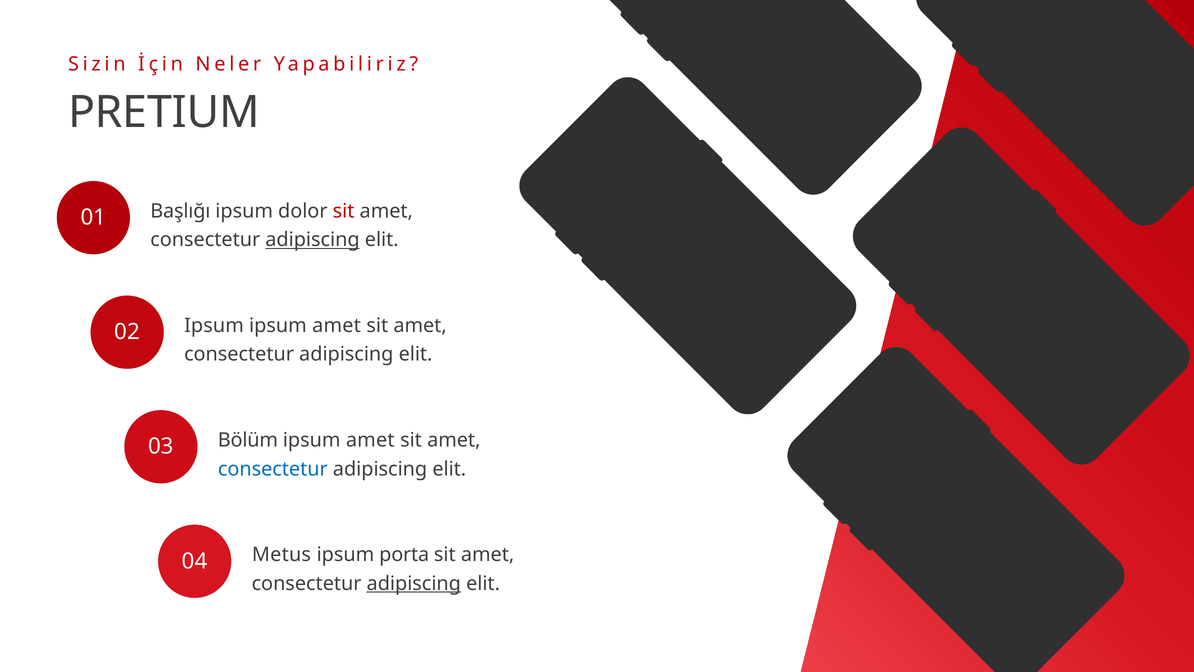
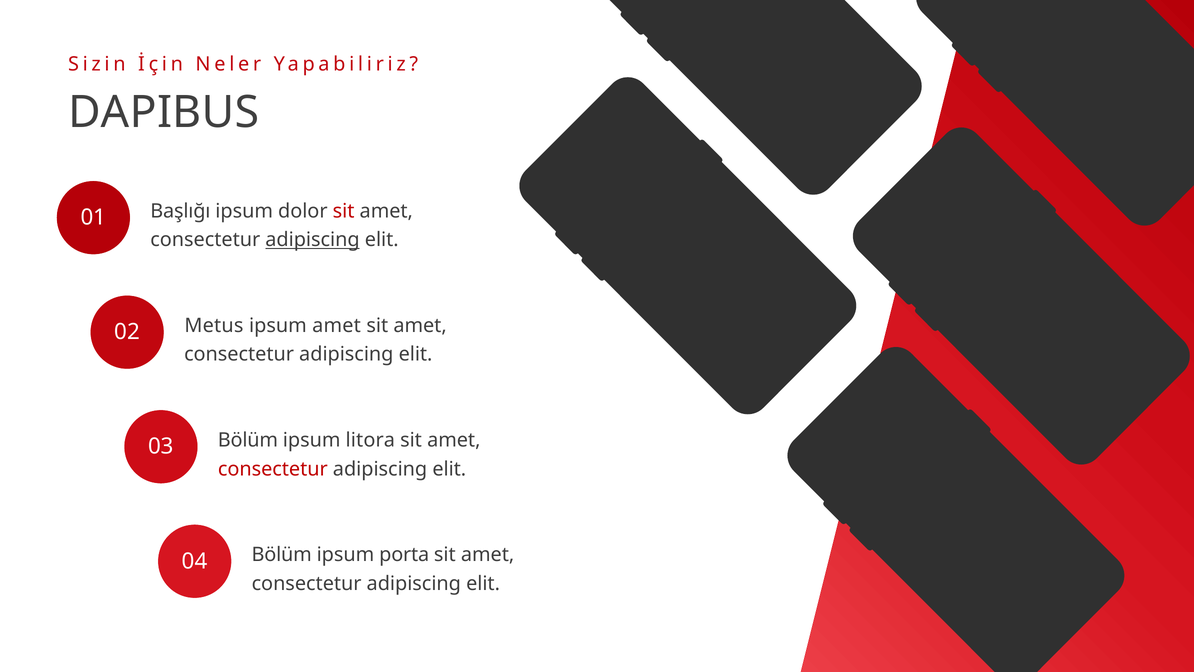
PRETIUM: PRETIUM -> DAPIBUS
Ipsum at (214, 326): Ipsum -> Metus
amet at (370, 440): amet -> litora
consectetur at (273, 469) colour: blue -> red
Metus at (281, 555): Metus -> Bölüm
adipiscing at (414, 583) underline: present -> none
